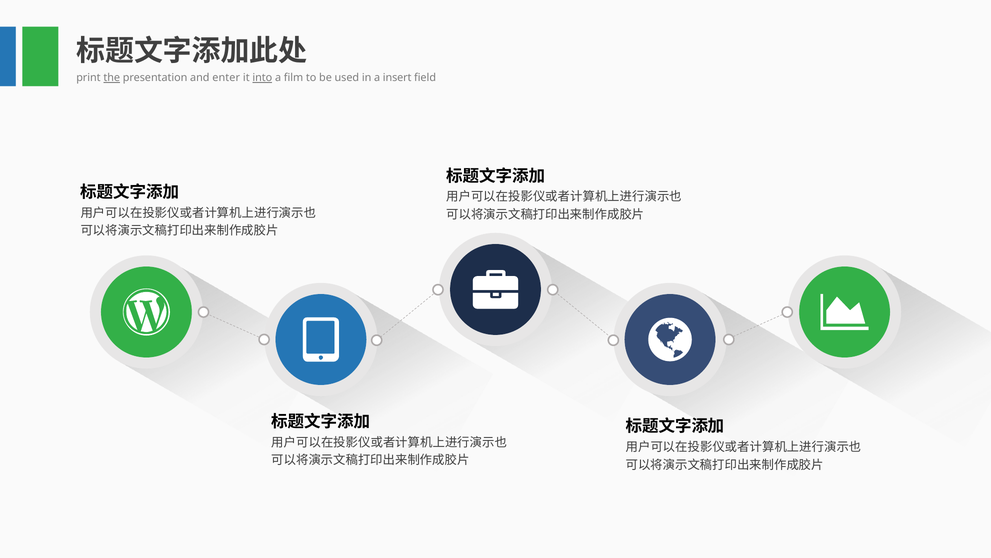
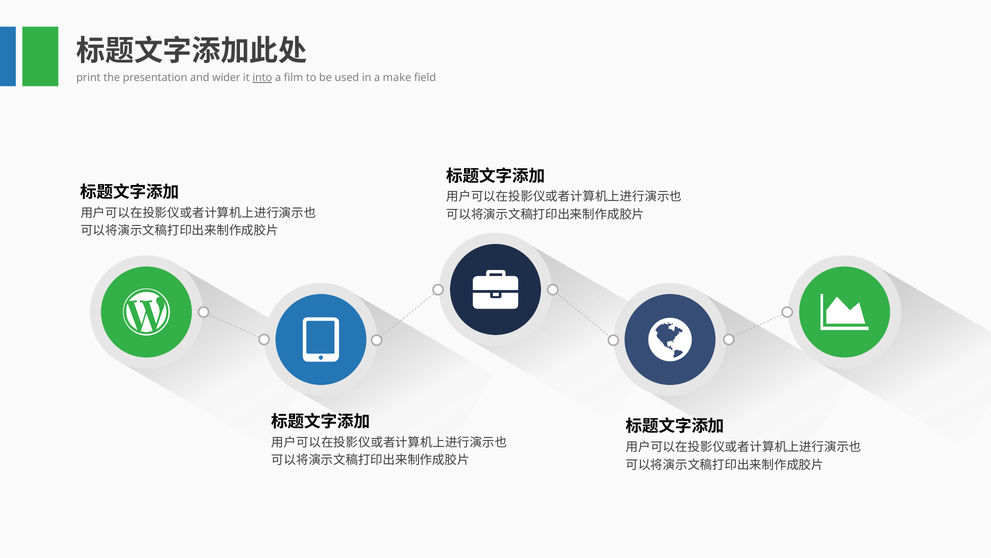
the underline: present -> none
enter: enter -> wider
insert: insert -> make
